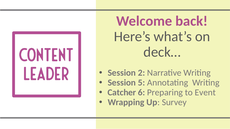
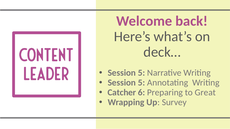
2 at (141, 73): 2 -> 5
Event: Event -> Great
